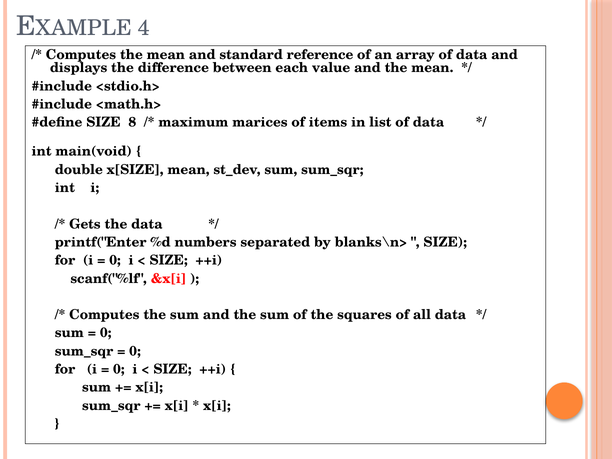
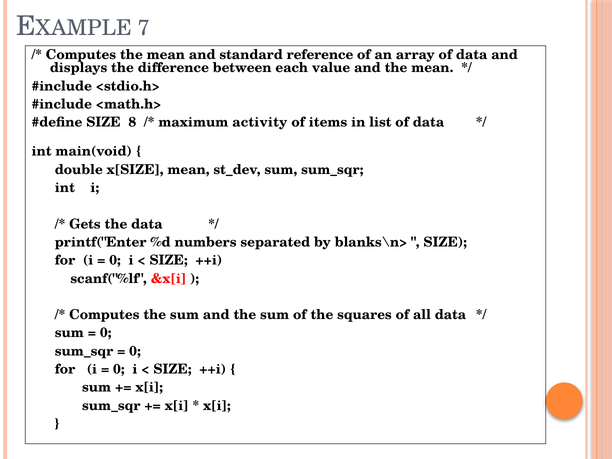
4: 4 -> 7
marices: marices -> activity
